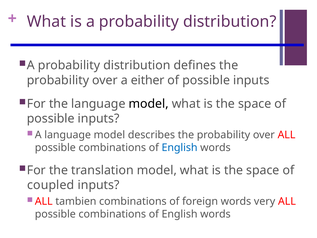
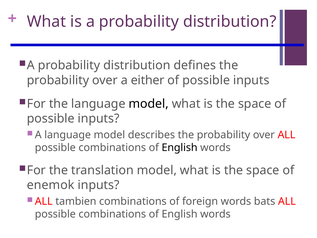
English at (180, 147) colour: blue -> black
coupled: coupled -> enemok
very: very -> bats
